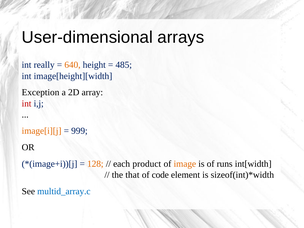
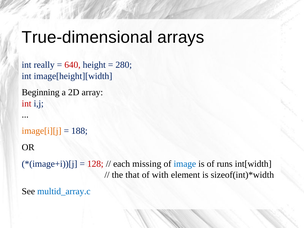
User-dimensional: User-dimensional -> True-dimensional
640 colour: orange -> red
485: 485 -> 280
Exception: Exception -> Beginning
999: 999 -> 188
128 colour: orange -> red
product: product -> missing
image colour: orange -> blue
code: code -> with
